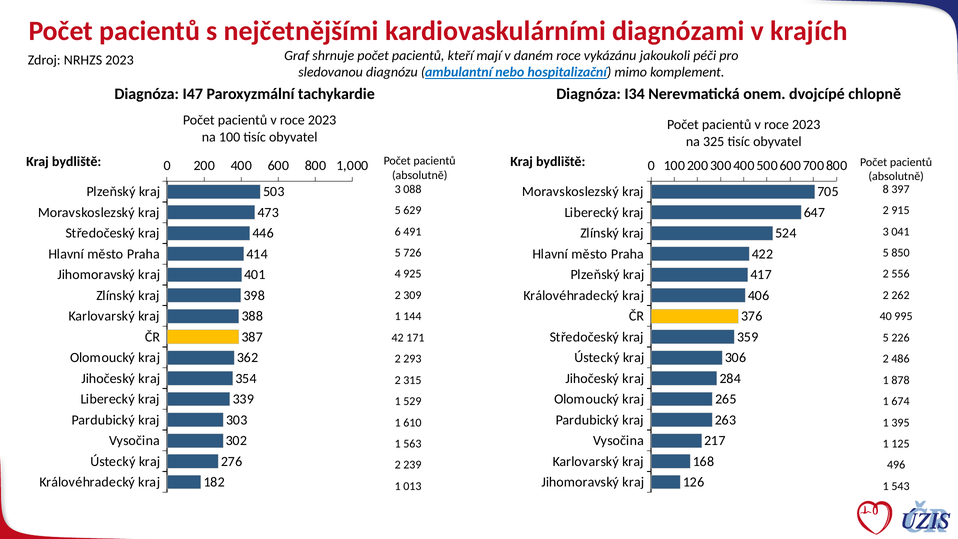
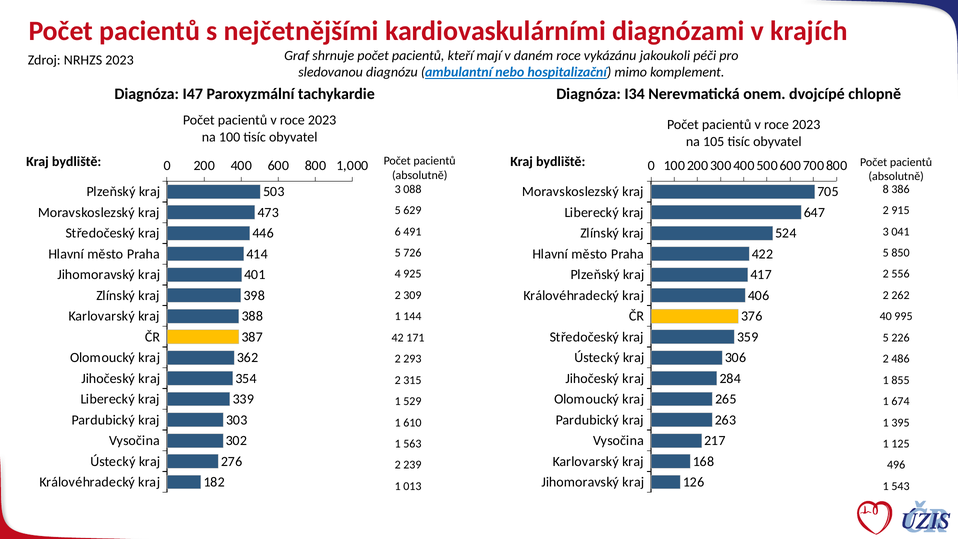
325: 325 -> 105
397: 397 -> 386
878: 878 -> 855
